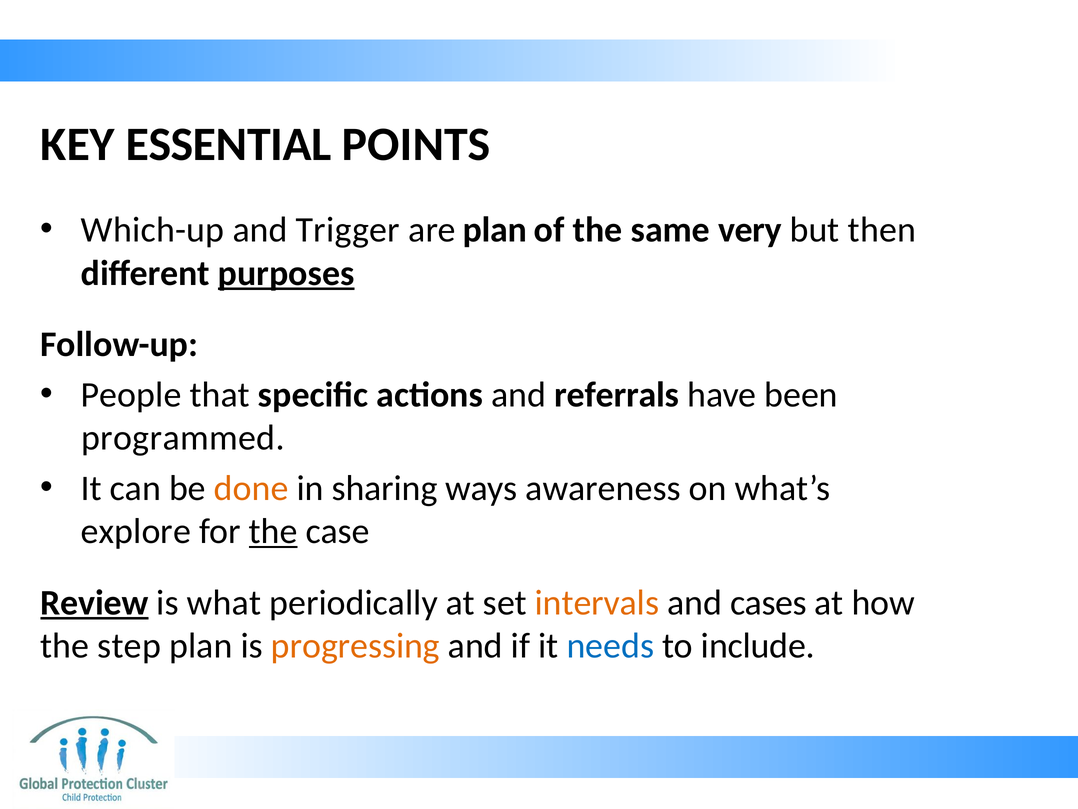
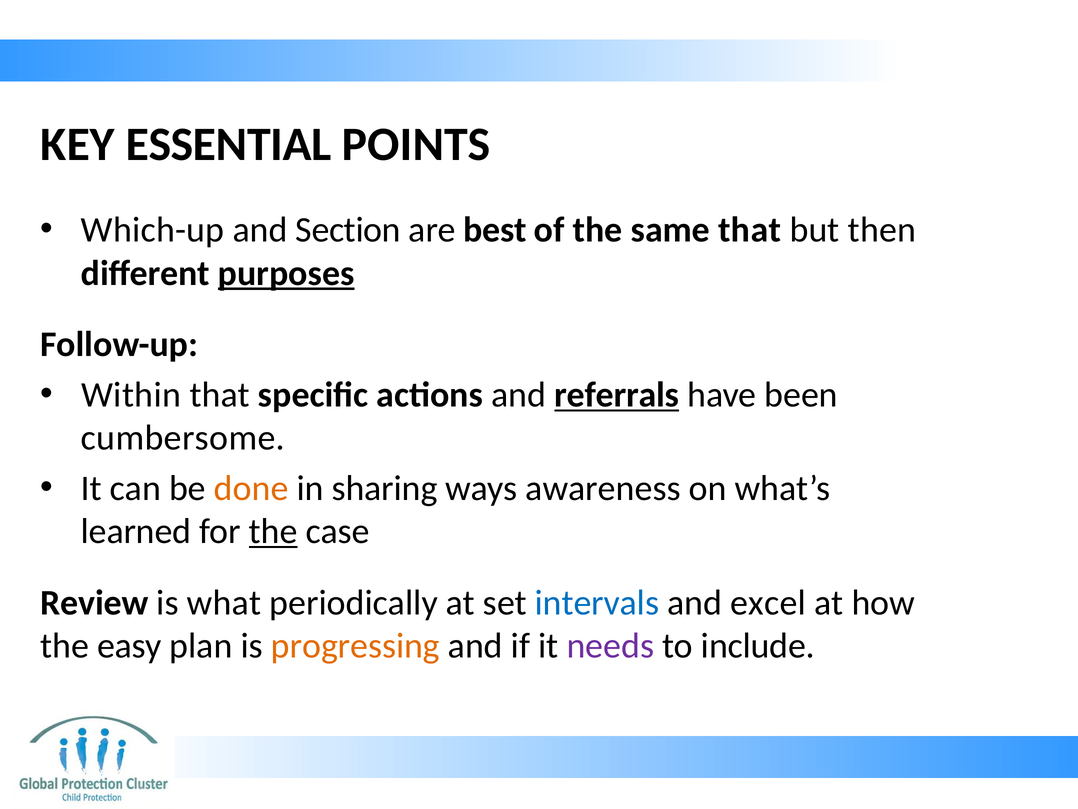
Trigger: Trigger -> Section
are plan: plan -> best
same very: very -> that
People: People -> Within
referrals underline: none -> present
programmed: programmed -> cumbersome
explore: explore -> learned
Review underline: present -> none
intervals colour: orange -> blue
cases: cases -> excel
step: step -> easy
needs colour: blue -> purple
